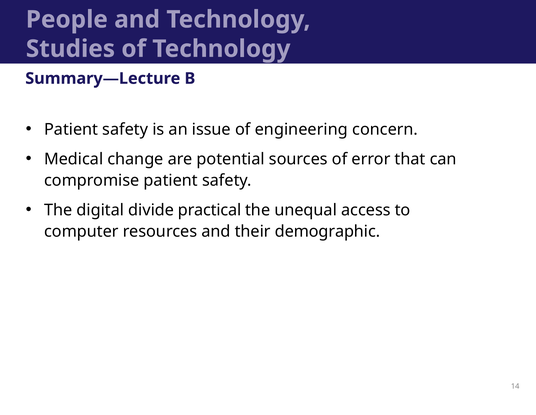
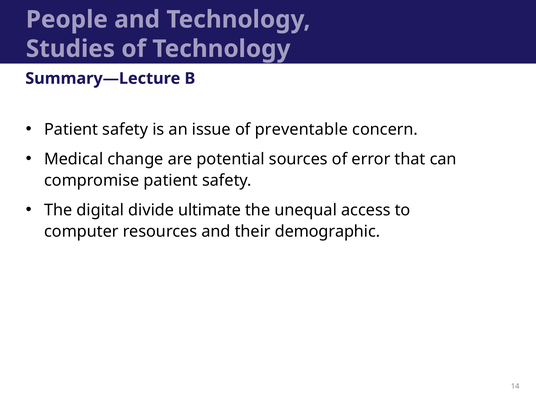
engineering: engineering -> preventable
practical: practical -> ultimate
